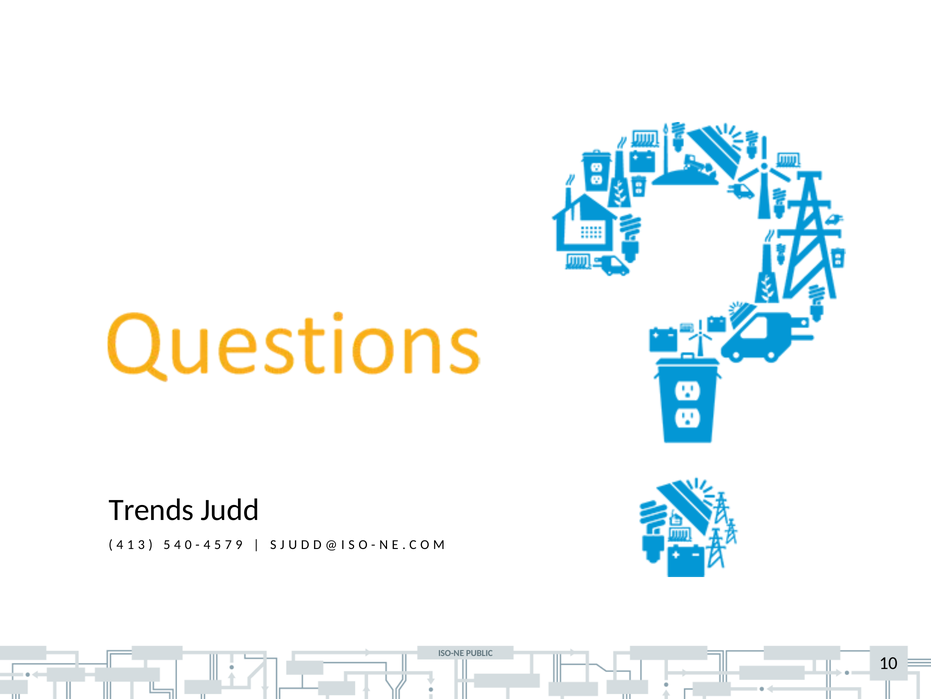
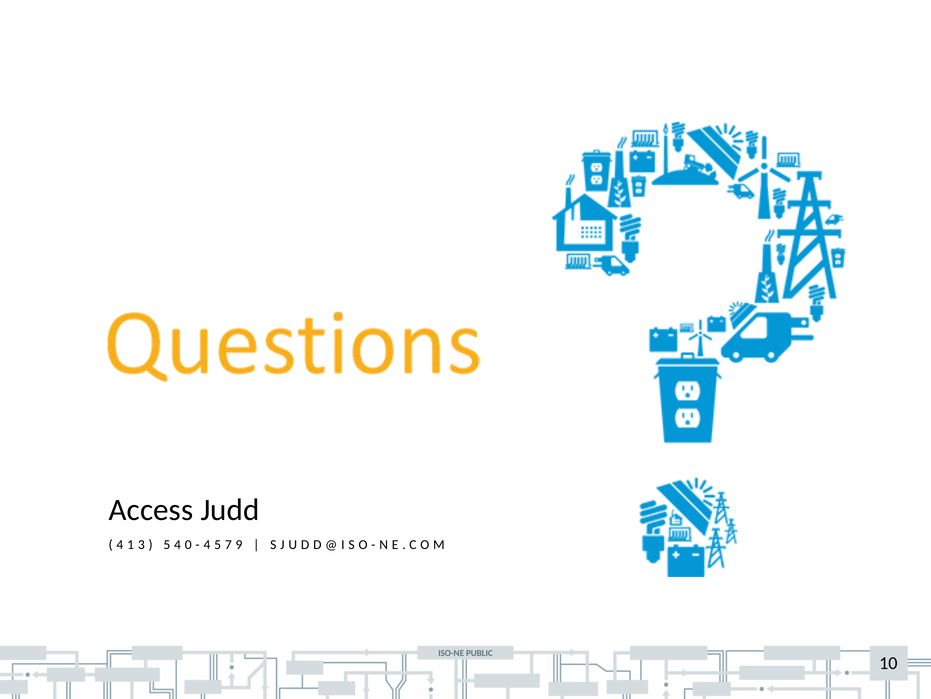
Trends: Trends -> Access
